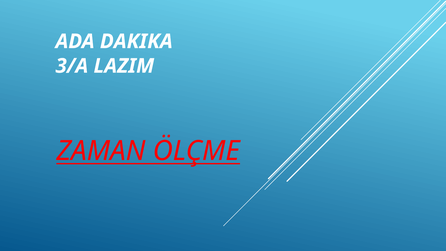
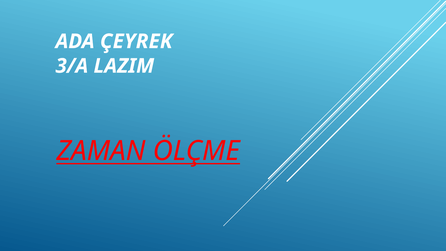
DAKIKA: DAKIKA -> ÇEYREK
